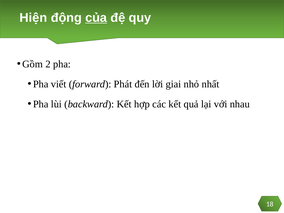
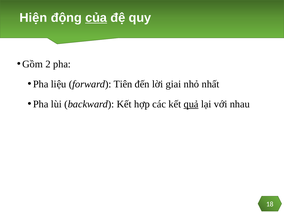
viết: viết -> liệu
Phát: Phát -> Tiên
quả underline: none -> present
